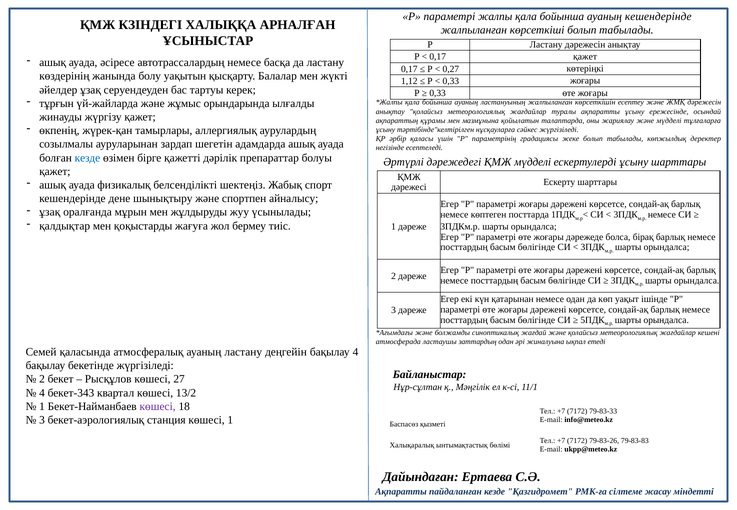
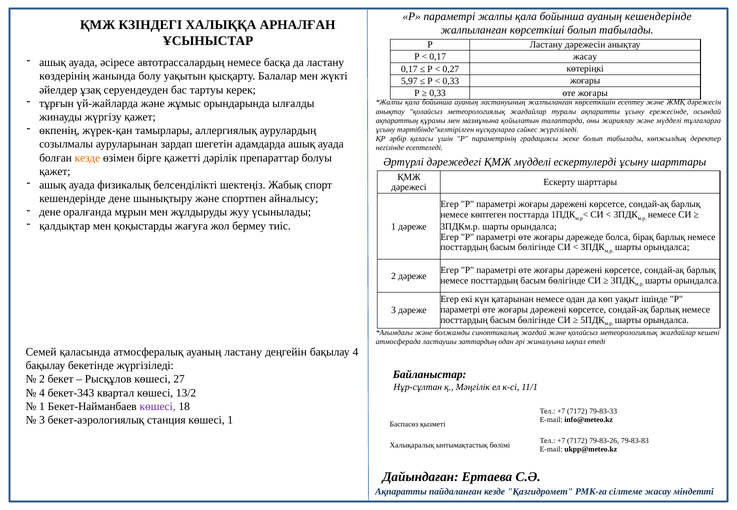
0,17 қажет: қажет -> жасау
1,12: 1,12 -> 5,97
кезде at (87, 158) colour: blue -> orange
ұзақ at (50, 212): ұзақ -> дене
